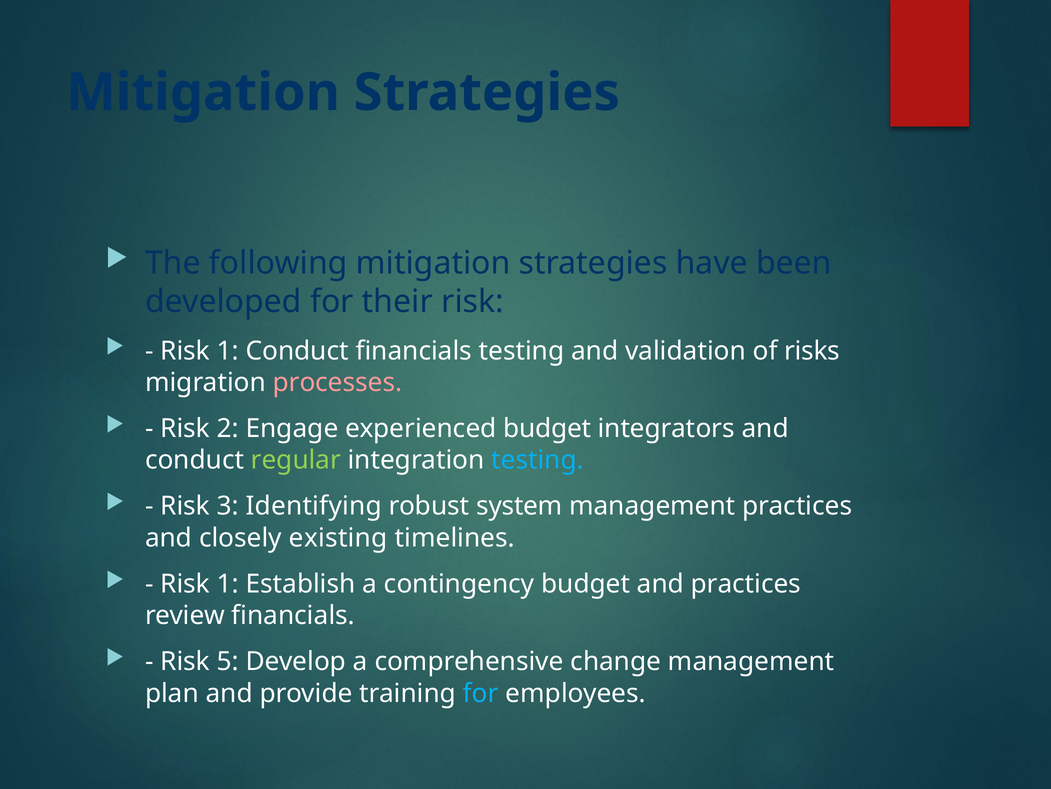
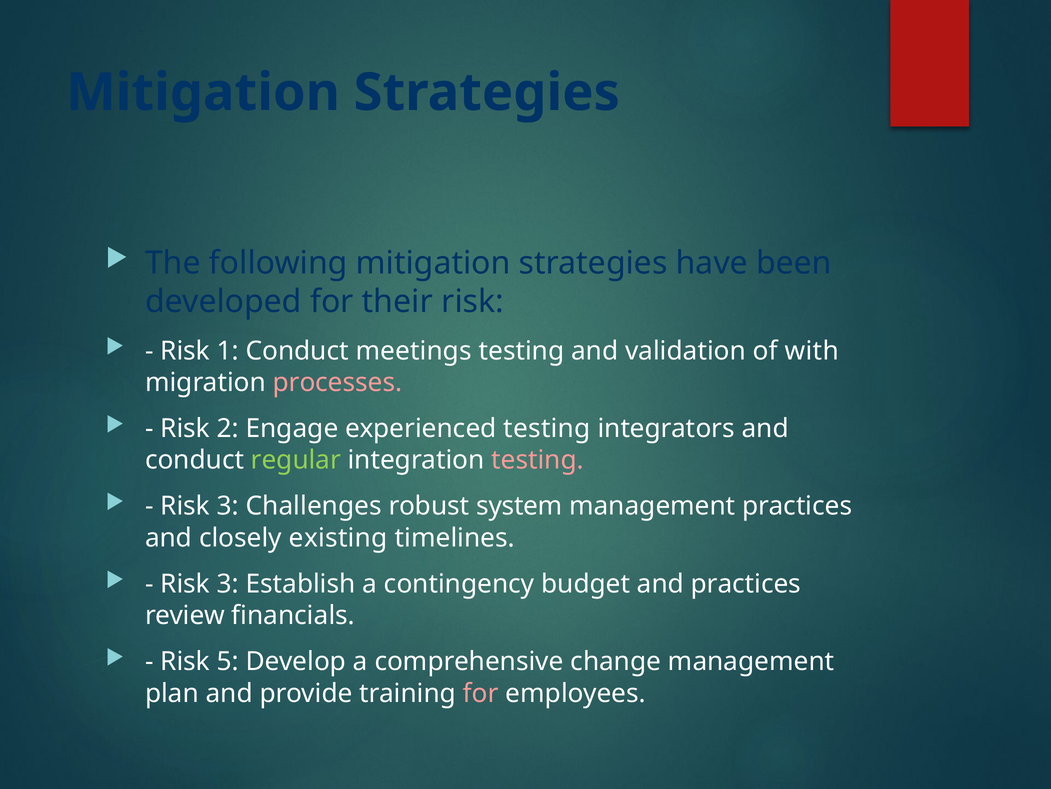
Conduct financials: financials -> meetings
risks: risks -> with
experienced budget: budget -> testing
testing at (538, 460) colour: light blue -> pink
Identifying: Identifying -> Challenges
1 at (228, 583): 1 -> 3
for at (481, 693) colour: light blue -> pink
